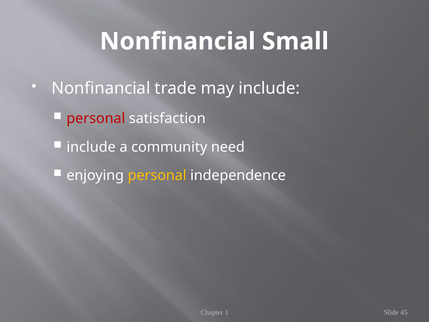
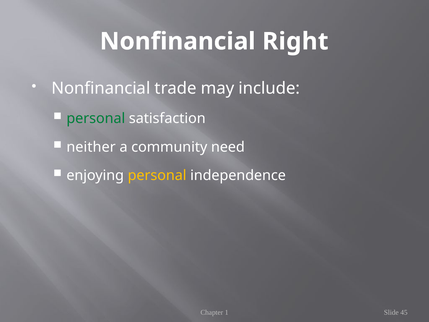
Small: Small -> Right
personal at (96, 118) colour: red -> green
include at (91, 147): include -> neither
